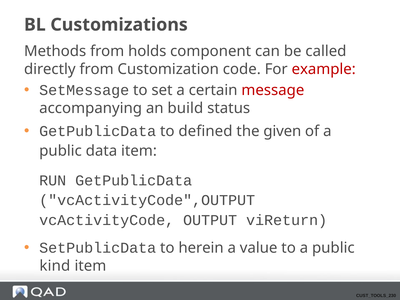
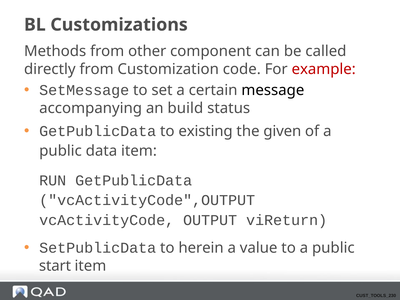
holds: holds -> other
message colour: red -> black
defined: defined -> existing
kind: kind -> start
